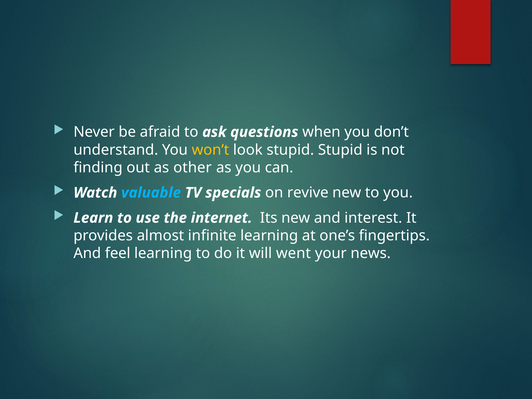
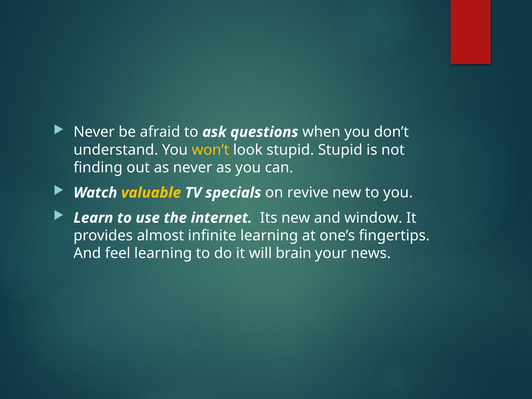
as other: other -> never
valuable colour: light blue -> yellow
interest: interest -> window
went: went -> brain
